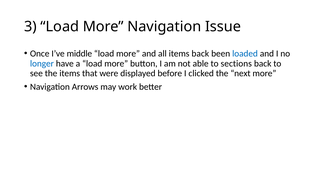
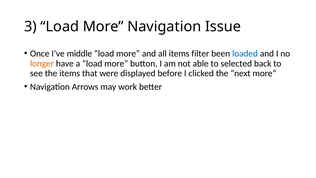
items back: back -> filter
longer colour: blue -> orange
sections: sections -> selected
